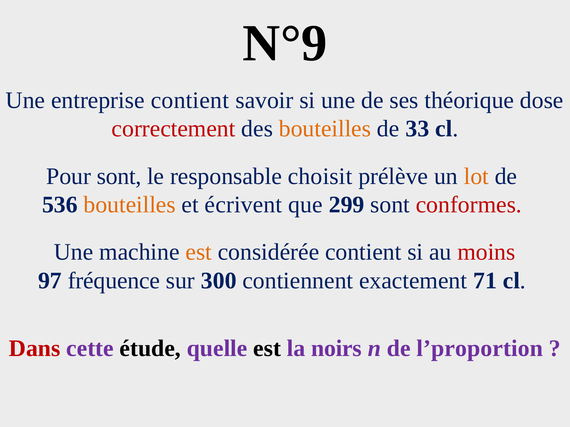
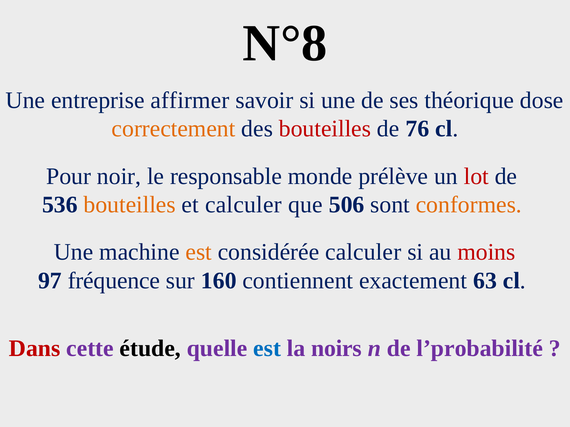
N°9: N°9 -> N°8
entreprise contient: contient -> affirmer
correctement colour: red -> orange
bouteilles at (325, 129) colour: orange -> red
33: 33 -> 76
Pour sont: sont -> noir
choisit: choisit -> monde
lot colour: orange -> red
et écrivent: écrivent -> calculer
299: 299 -> 506
conformes colour: red -> orange
considérée contient: contient -> calculer
300: 300 -> 160
71: 71 -> 63
est at (267, 349) colour: black -> blue
l’proportion: l’proportion -> l’probabilité
